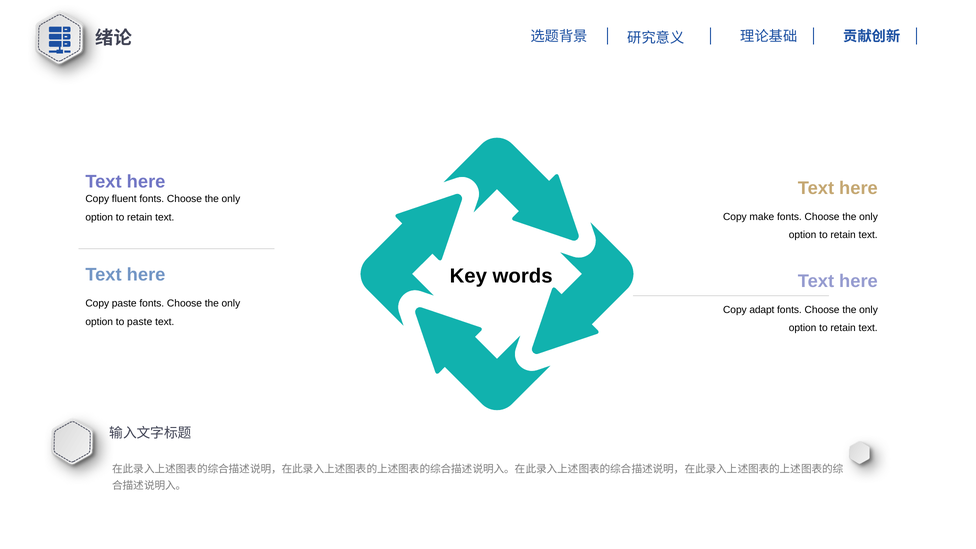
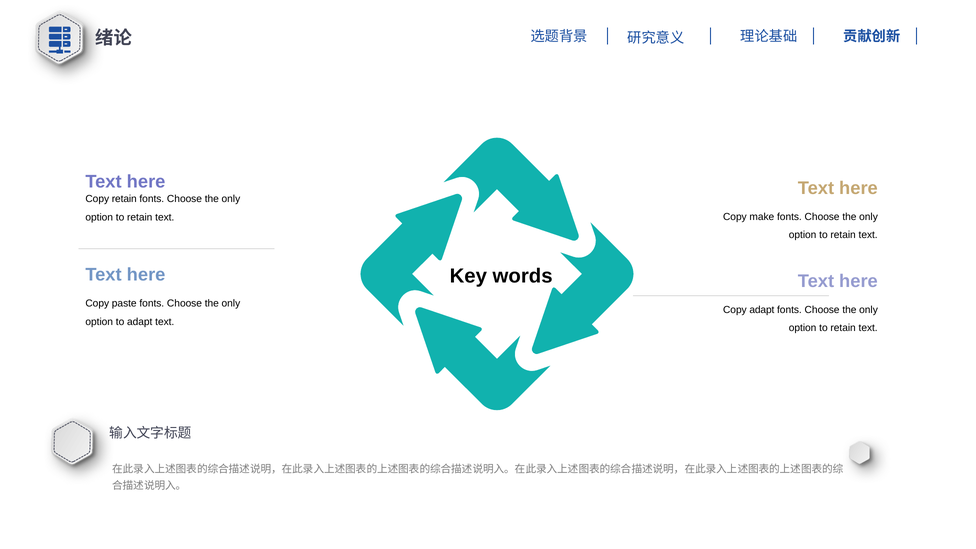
Copy fluent: fluent -> retain
to paste: paste -> adapt
